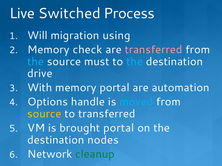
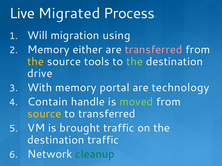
Switched: Switched -> Migrated
check: check -> either
the at (36, 62) colour: light blue -> yellow
must: must -> tools
the at (135, 62) colour: light blue -> light green
automation: automation -> technology
Options: Options -> Contain
moved colour: light blue -> light green
brought portal: portal -> traffic
destination nodes: nodes -> traffic
